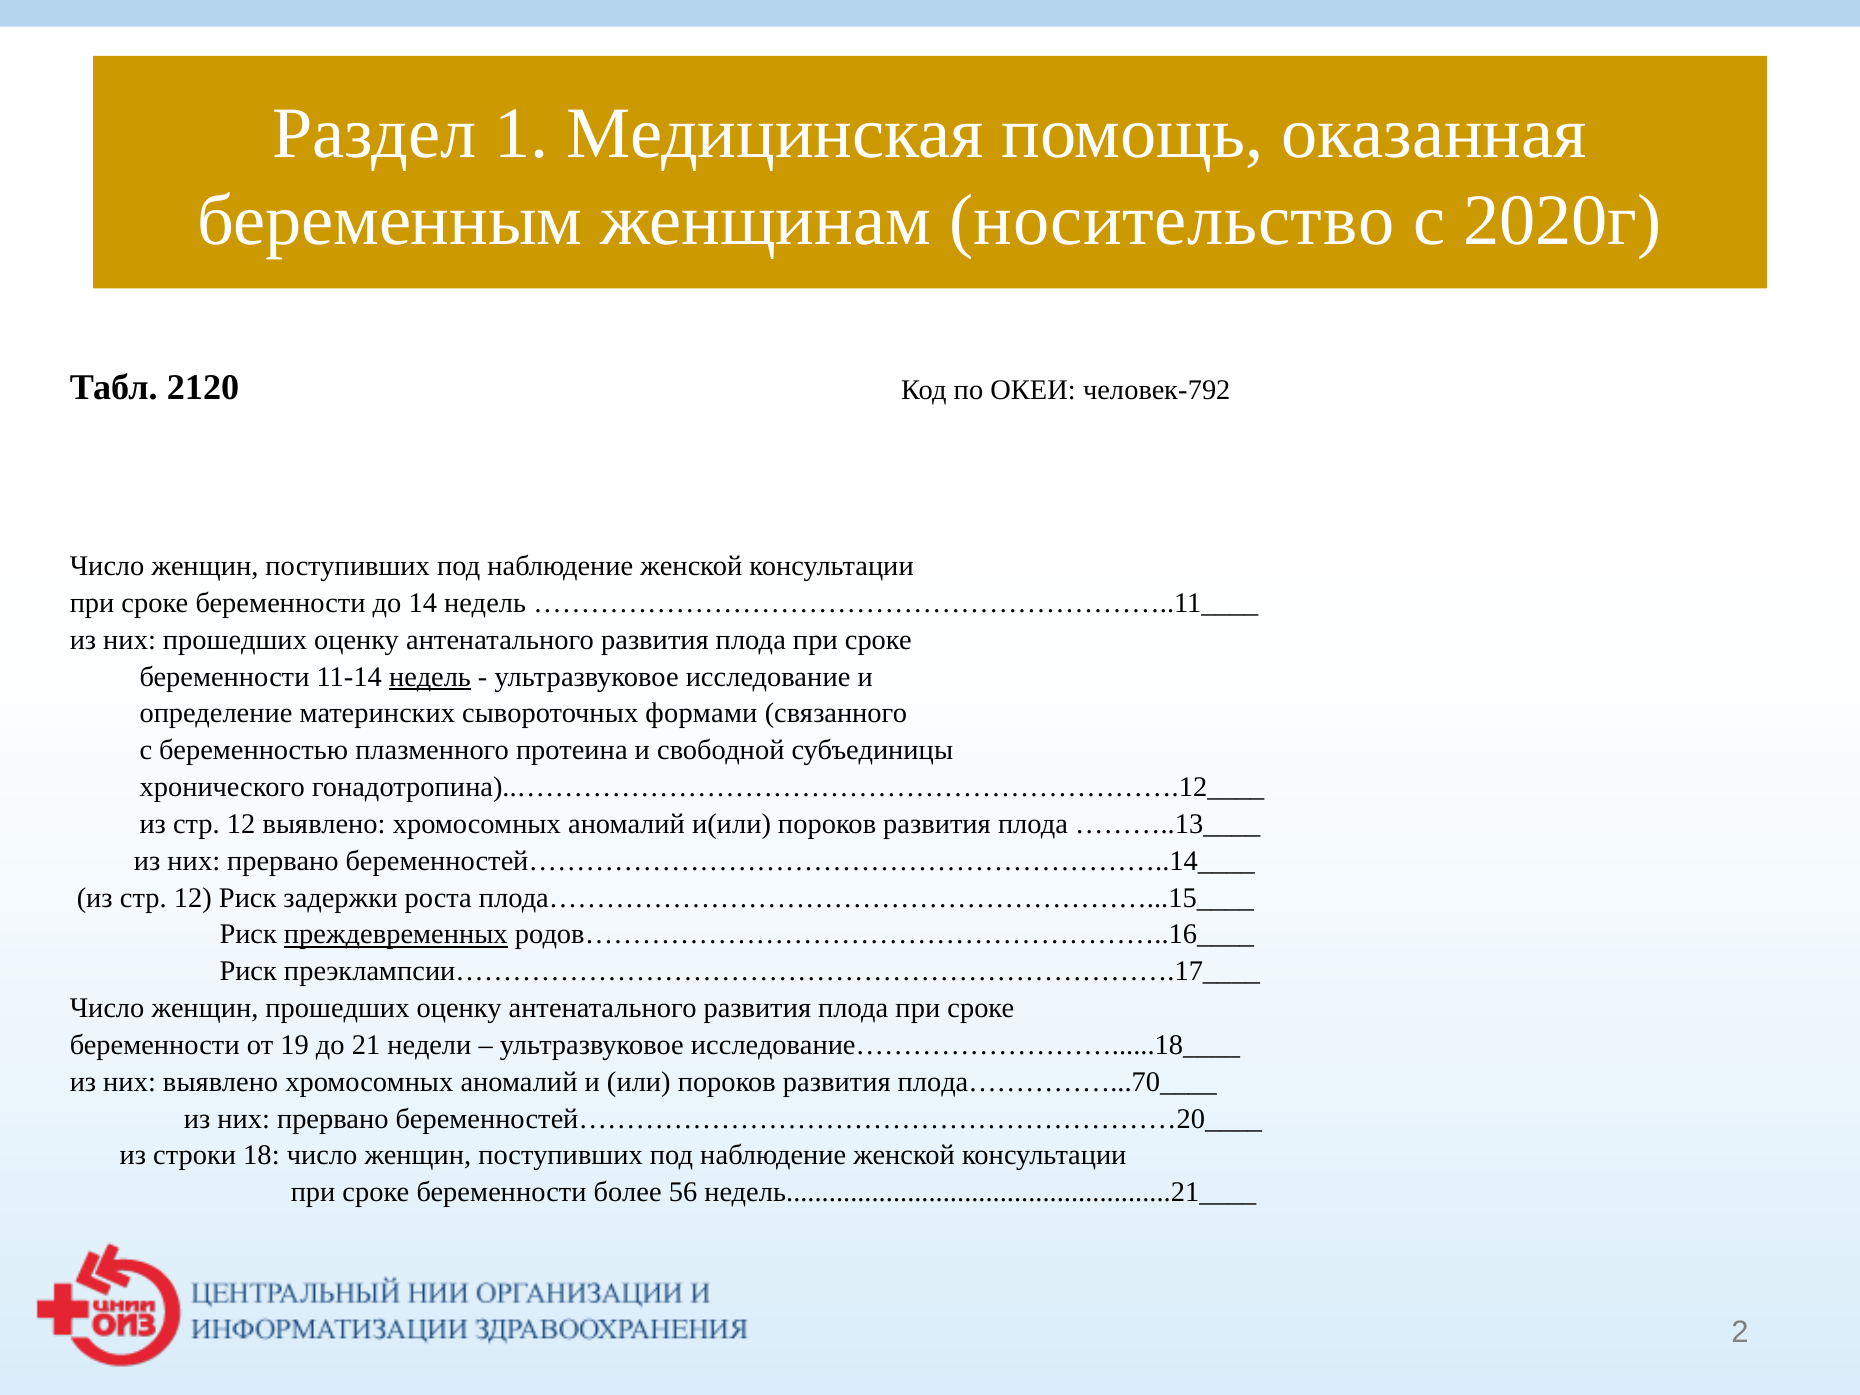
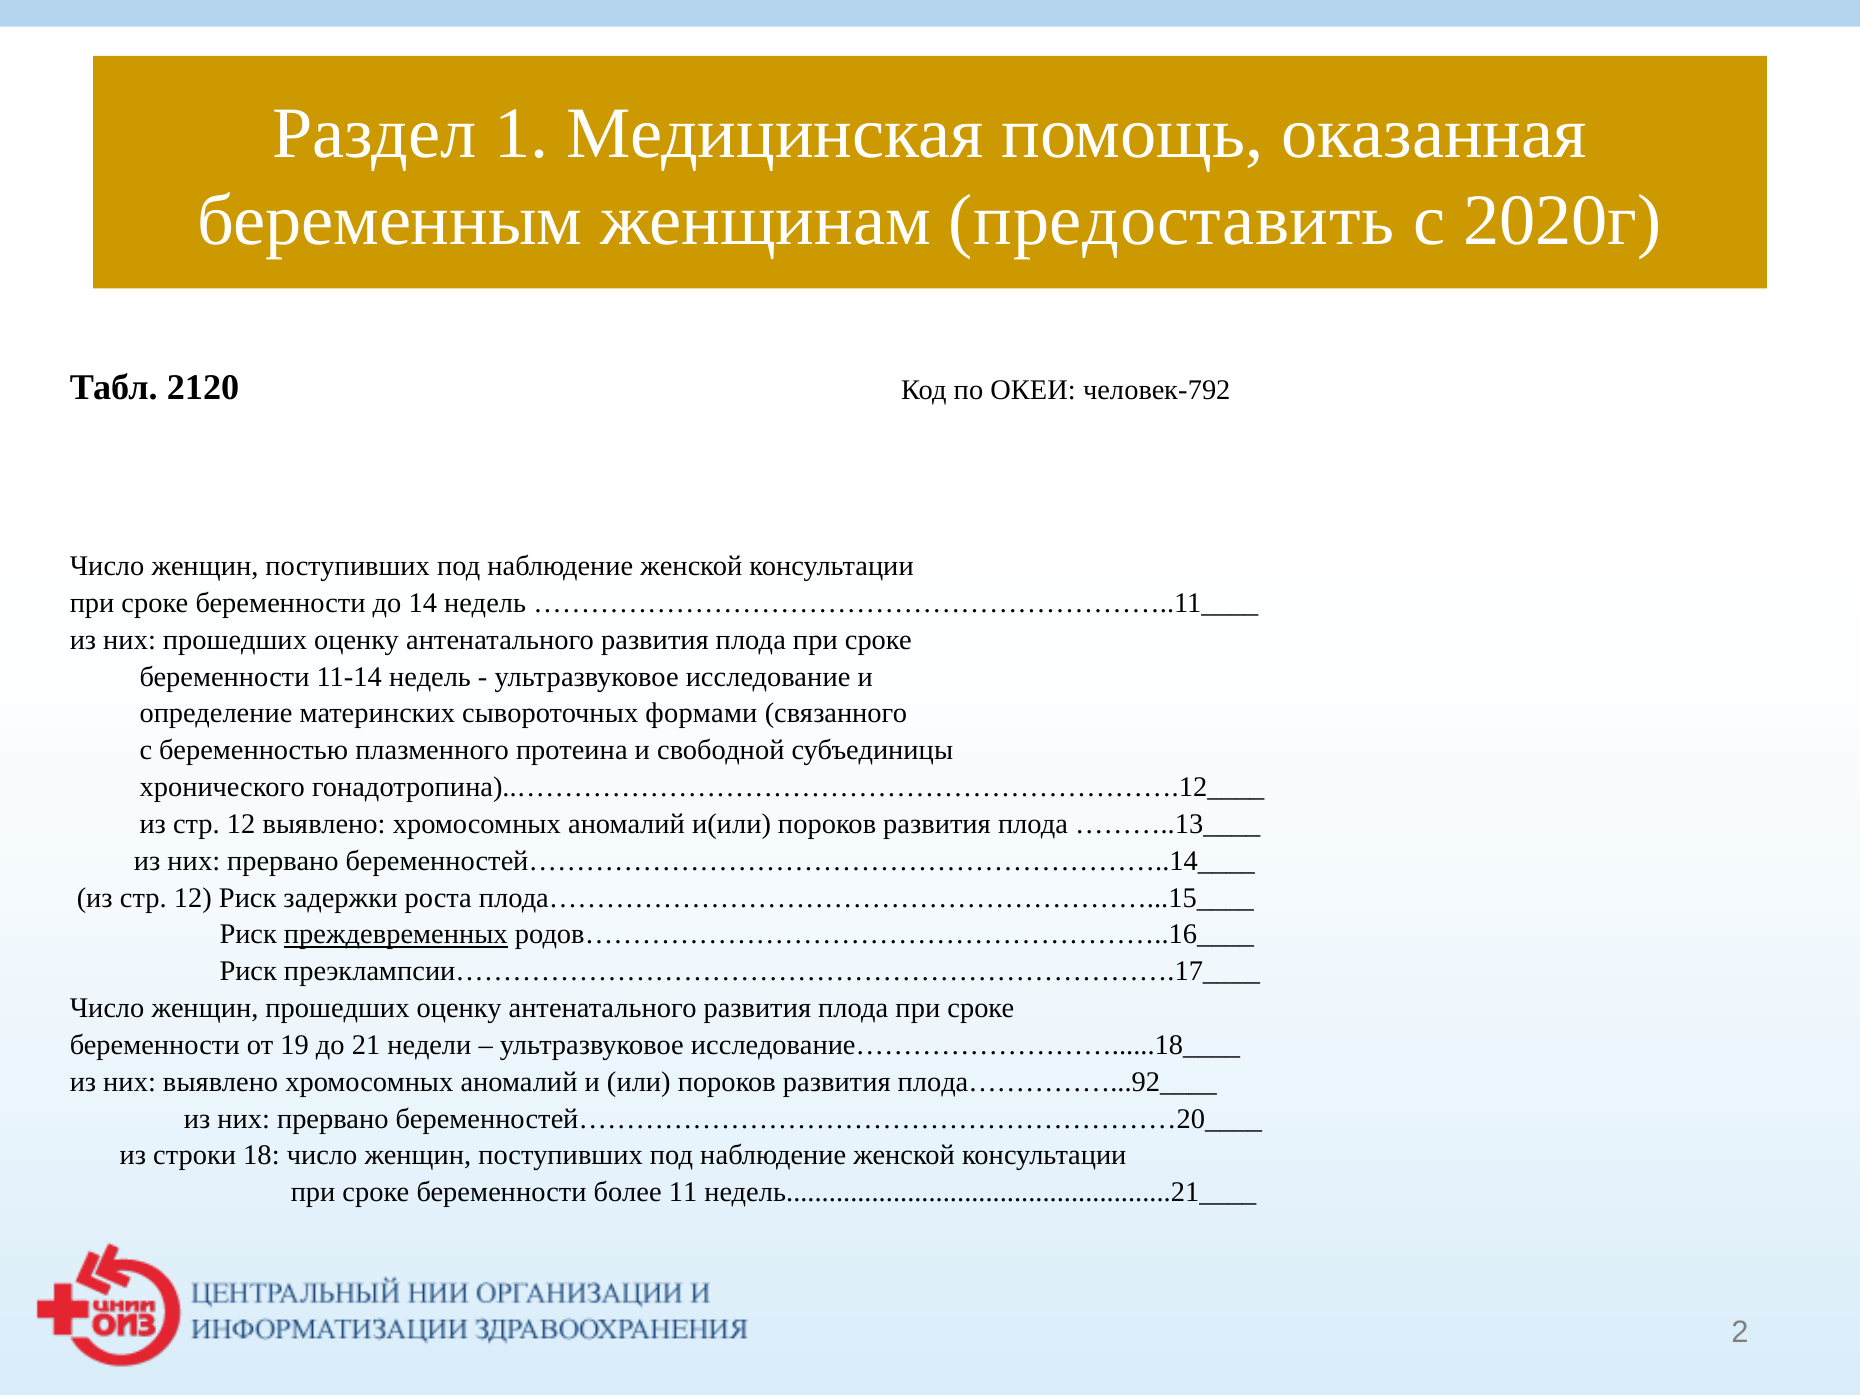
носительство: носительство -> предоставить
недель at (430, 677) underline: present -> none
плода……………...70____: плода……………...70____ -> плода……………...92____
56: 56 -> 11
